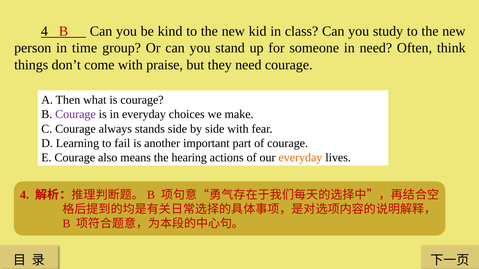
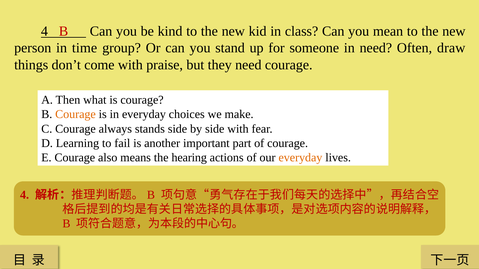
study: study -> mean
think: think -> draw
Courage at (76, 115) colour: purple -> orange
